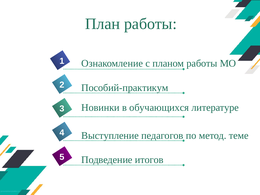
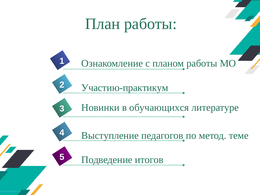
Пособий-практикум: Пособий-практикум -> Участию-практикум
